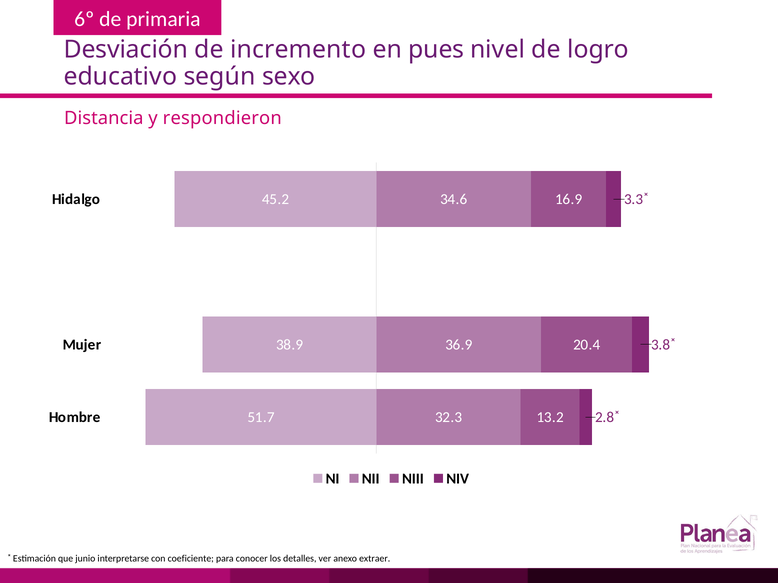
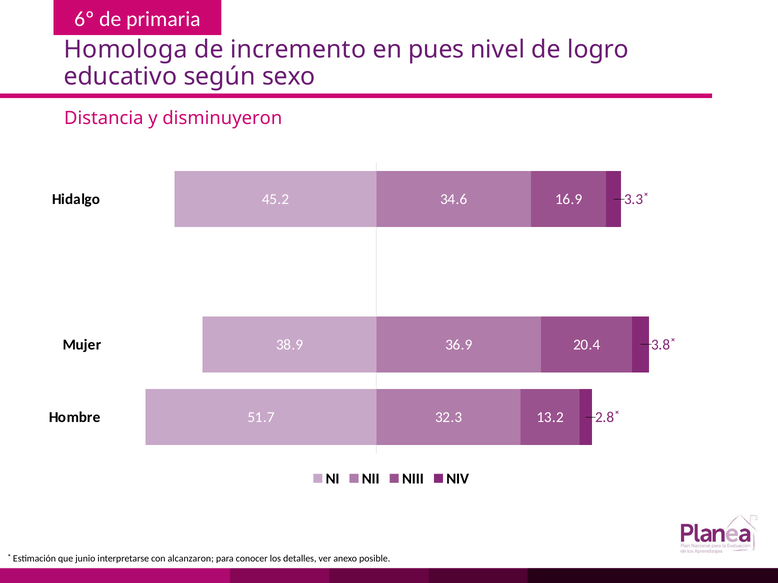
Desviación: Desviación -> Homologa
respondieron: respondieron -> disminuyeron
coeficiente: coeficiente -> alcanzaron
extraer: extraer -> posible
